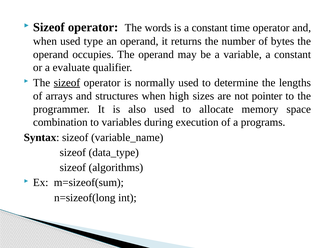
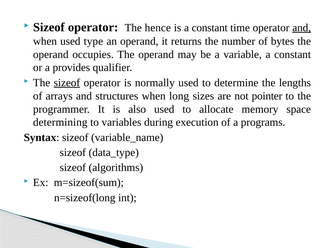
words: words -> hence
and at (302, 28) underline: none -> present
evaluate: evaluate -> provides
high: high -> long
combination: combination -> determining
